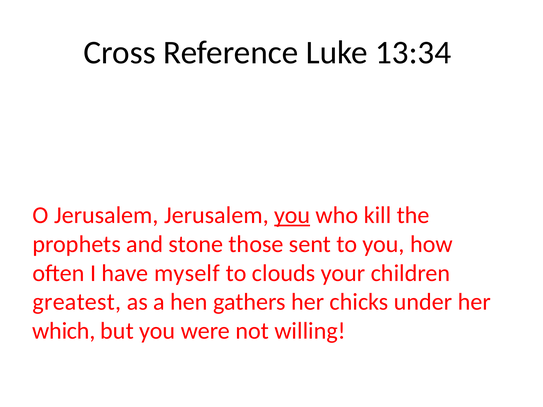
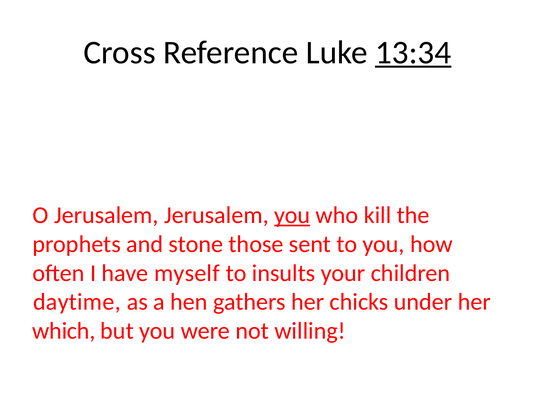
13:34 underline: none -> present
clouds: clouds -> insults
greatest: greatest -> daytime
